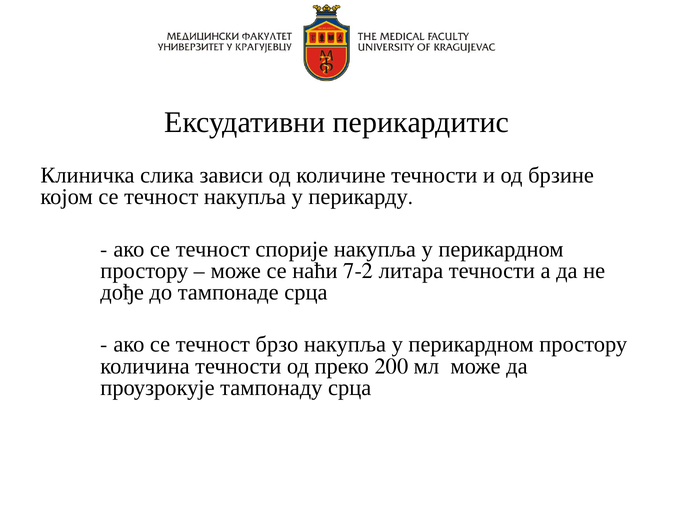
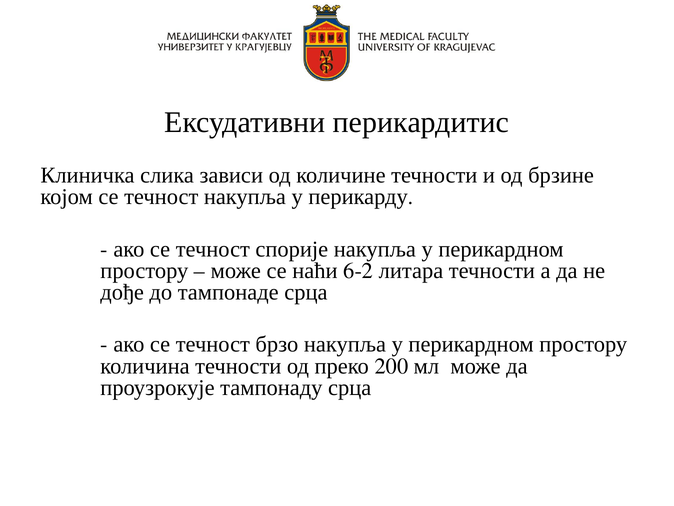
7-2: 7-2 -> 6-2
